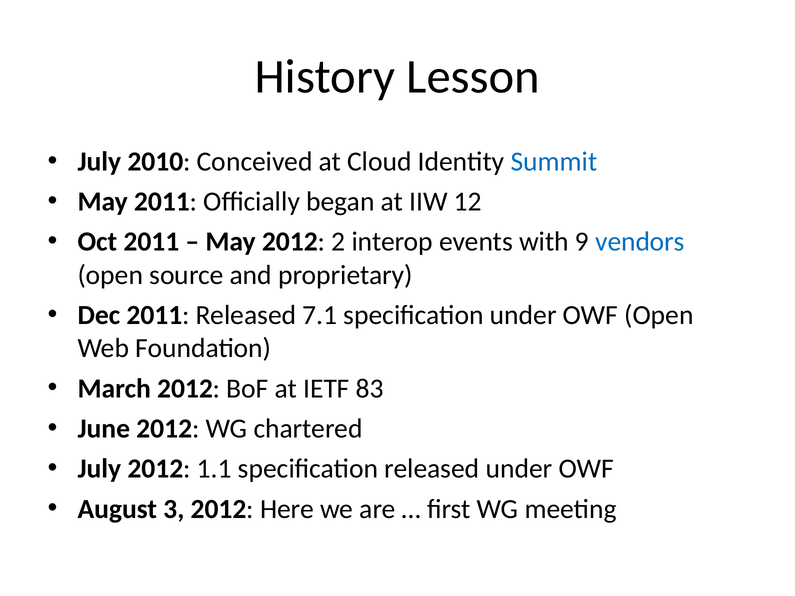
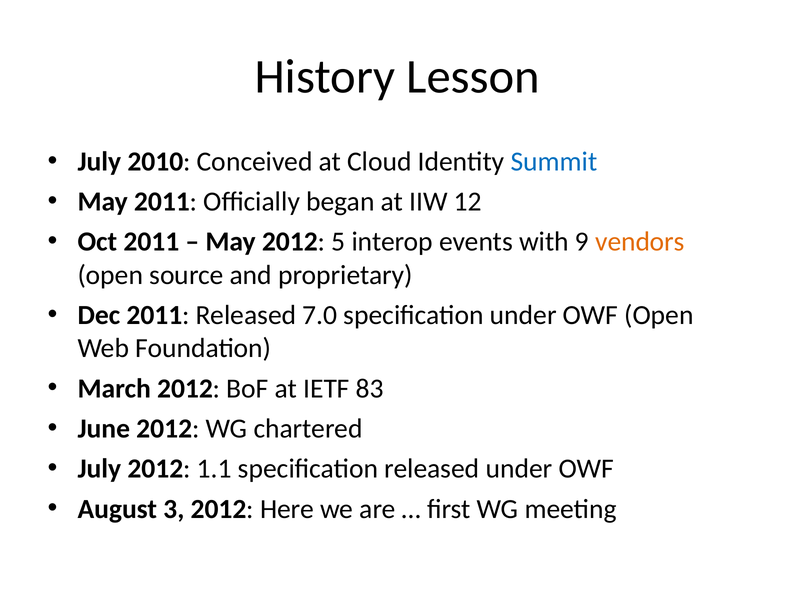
2: 2 -> 5
vendors colour: blue -> orange
7.1: 7.1 -> 7.0
